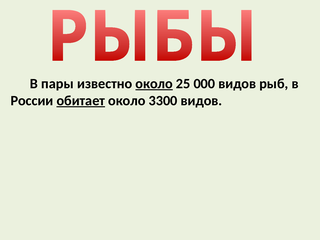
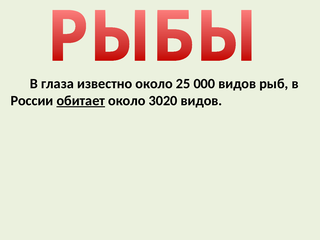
пары: пары -> глаза
около at (154, 84) underline: present -> none
3300: 3300 -> 3020
